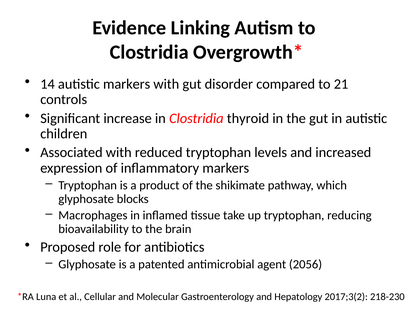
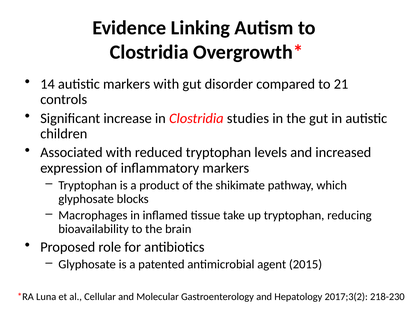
thyroid: thyroid -> studies
2056: 2056 -> 2015
